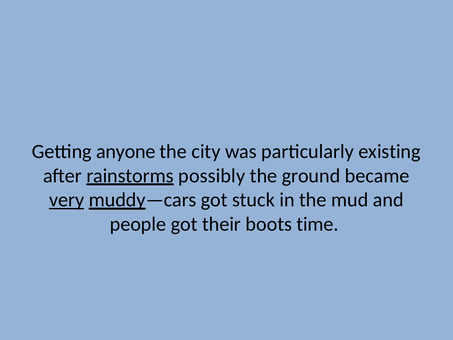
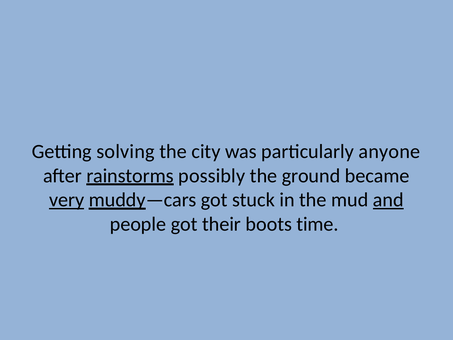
anyone: anyone -> solving
existing: existing -> anyone
and underline: none -> present
